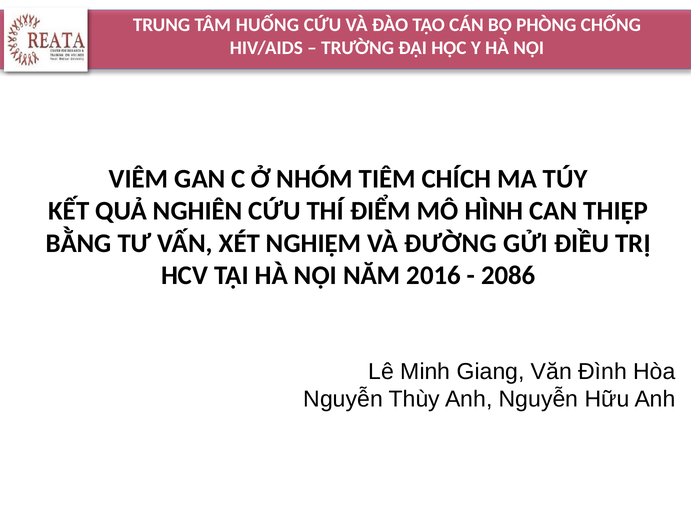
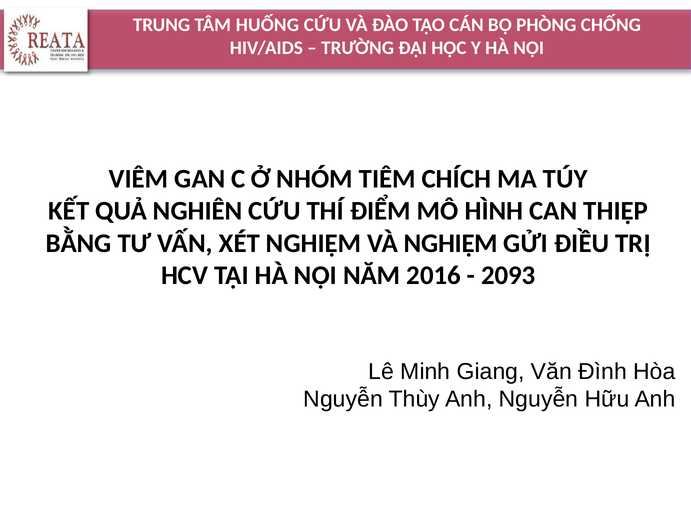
VÀ ĐƯỜNG: ĐƯỜNG -> NGHIỆM
2086: 2086 -> 2093
